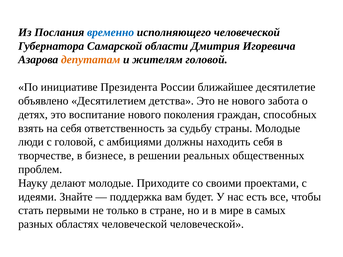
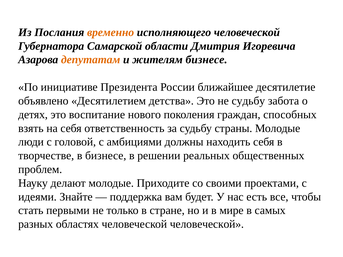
временно colour: blue -> orange
жителям головой: головой -> бизнесе
не нового: нового -> судьбу
